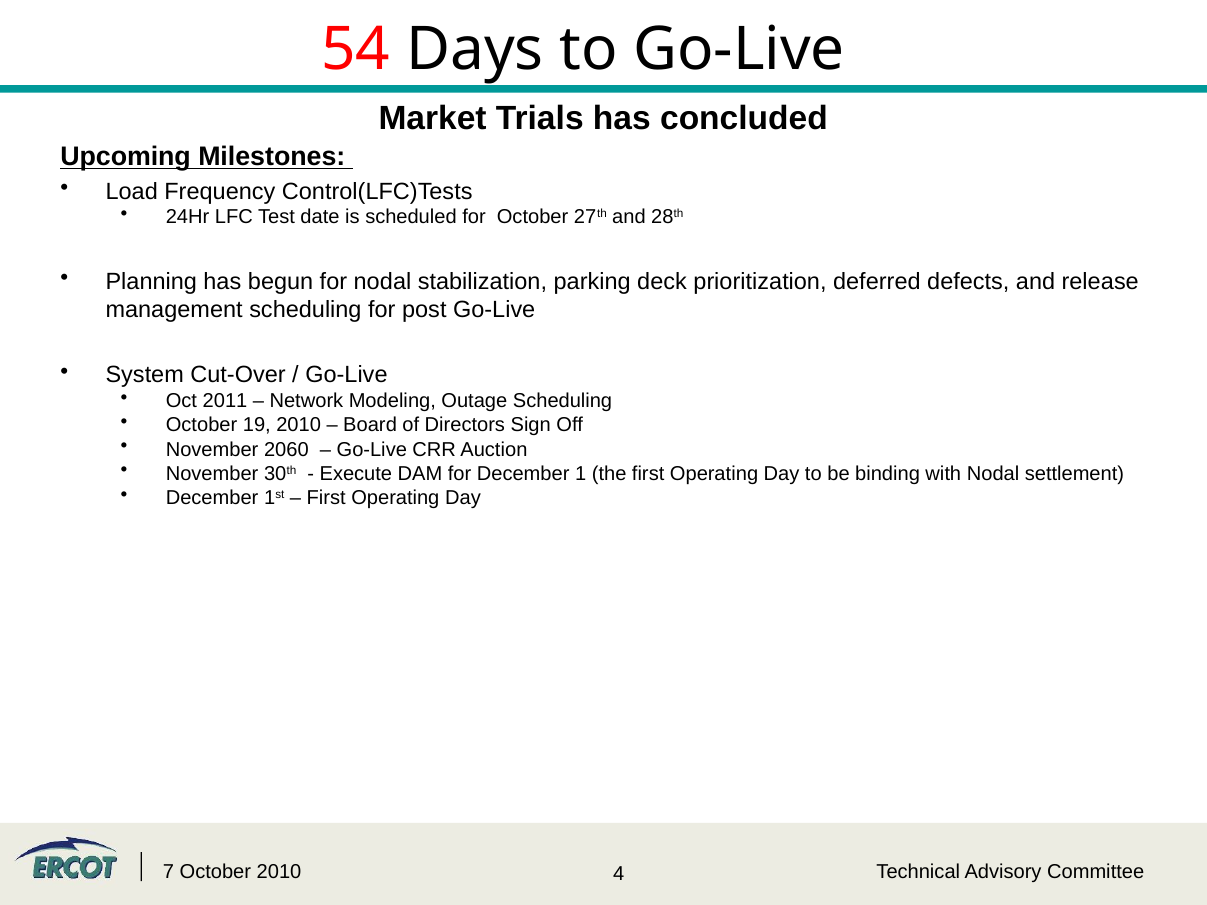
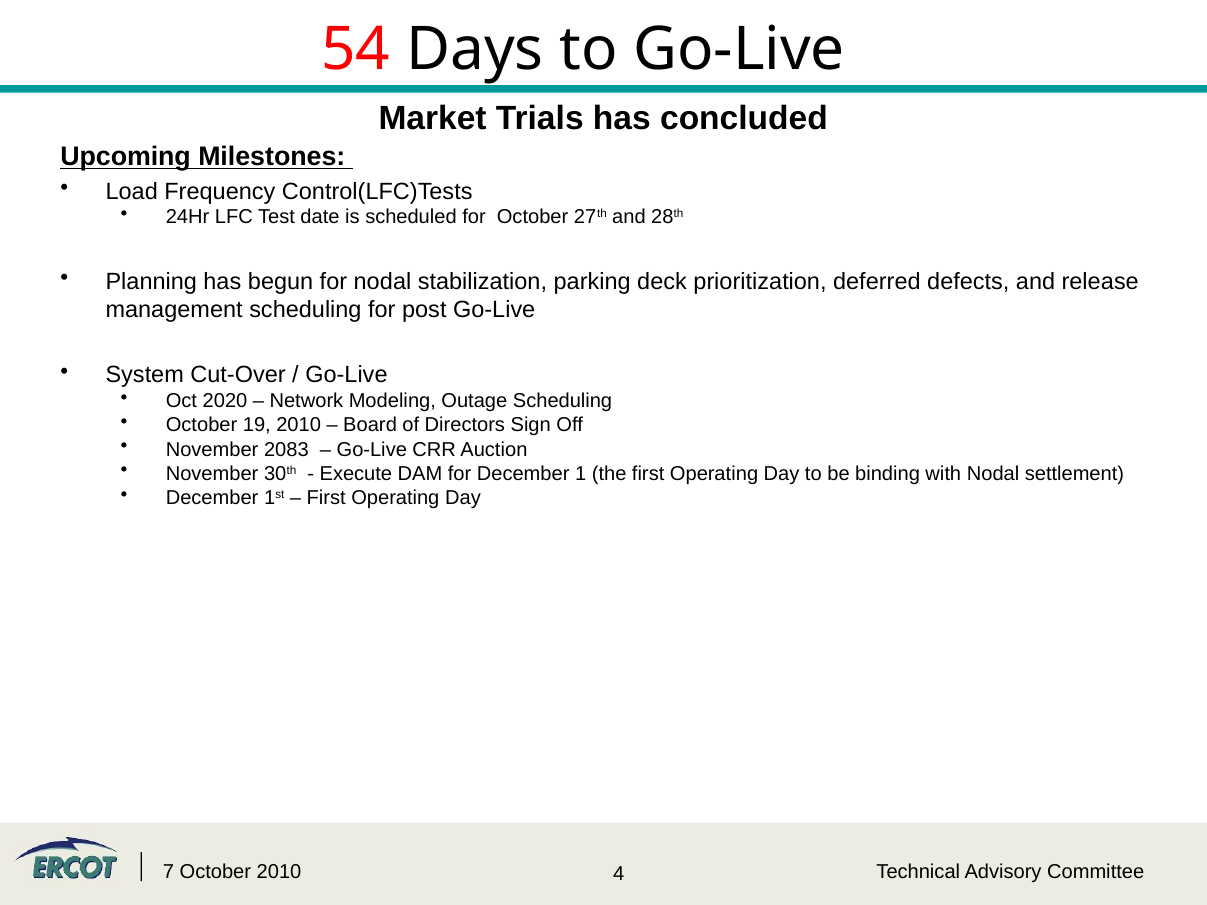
2011: 2011 -> 2020
2060: 2060 -> 2083
